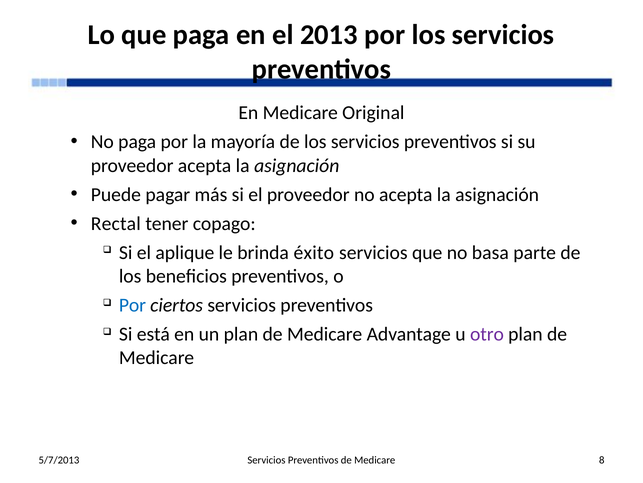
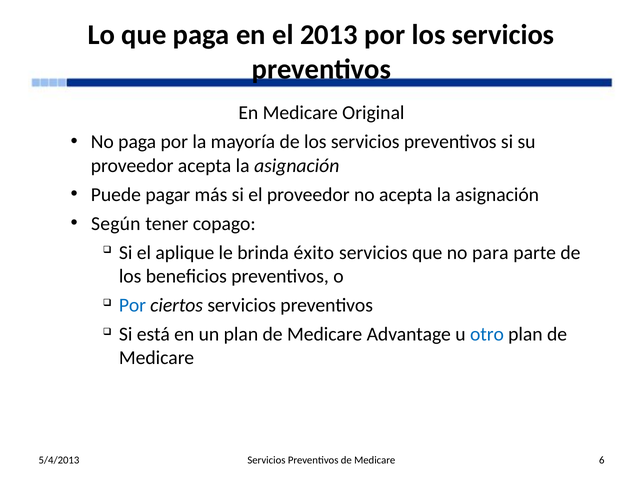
Rectal: Rectal -> Según
basa: basa -> para
otro colour: purple -> blue
5/7/2013: 5/7/2013 -> 5/4/2013
8: 8 -> 6
